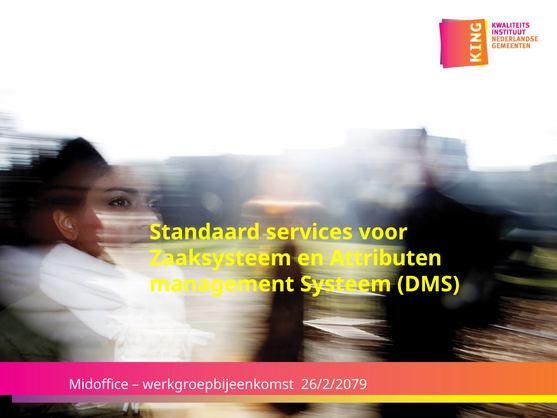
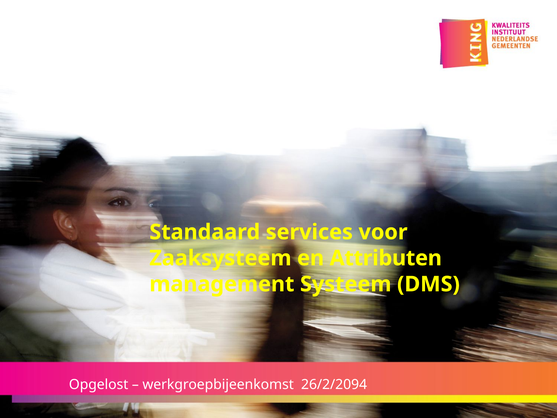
Midoffice: Midoffice -> Opgelost
26/2/2079: 26/2/2079 -> 26/2/2094
